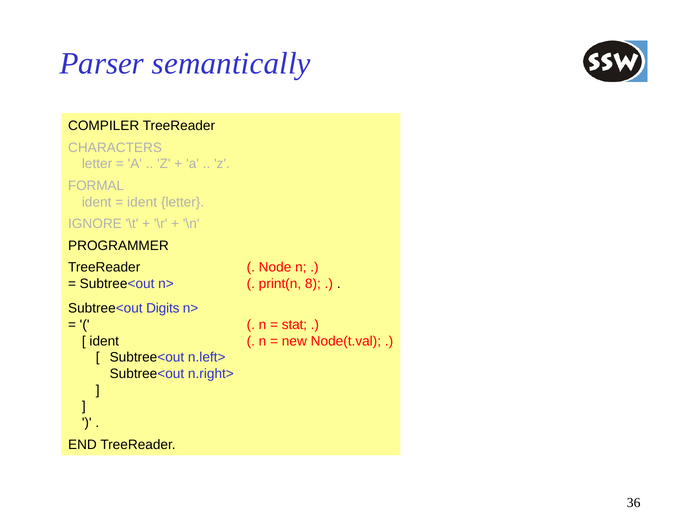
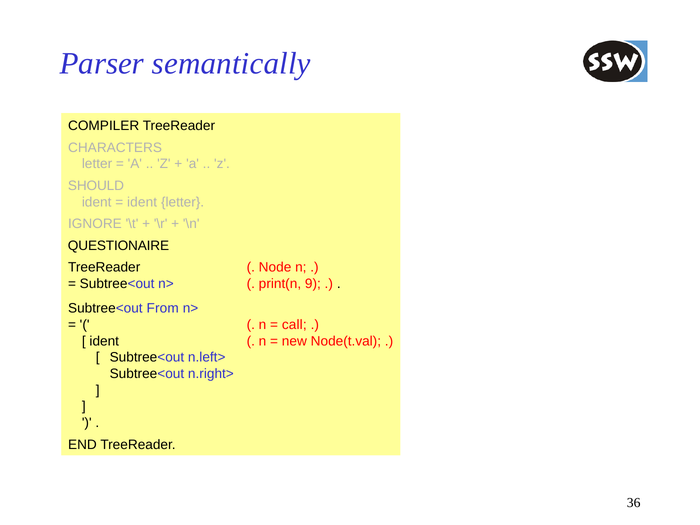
FORMAL: FORMAL -> SHOULD
PROGRAMMER: PROGRAMMER -> QUESTIONAIRE
8: 8 -> 9
Digits: Digits -> From
stat: stat -> call
